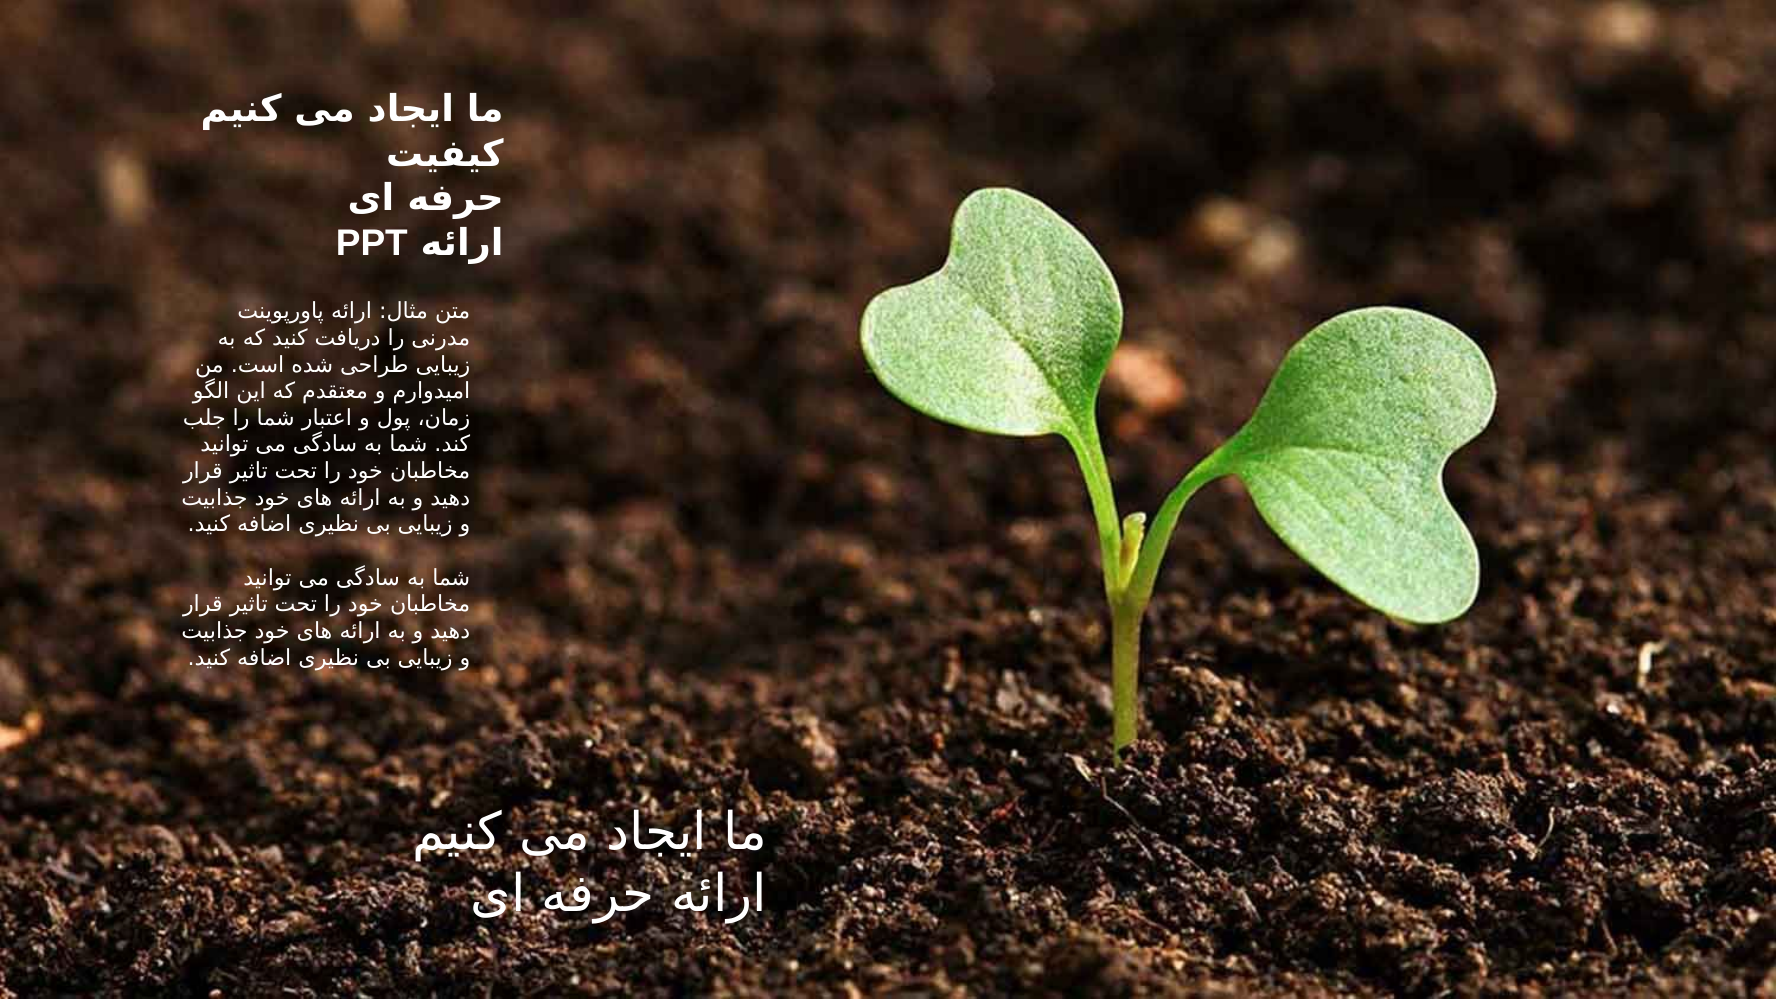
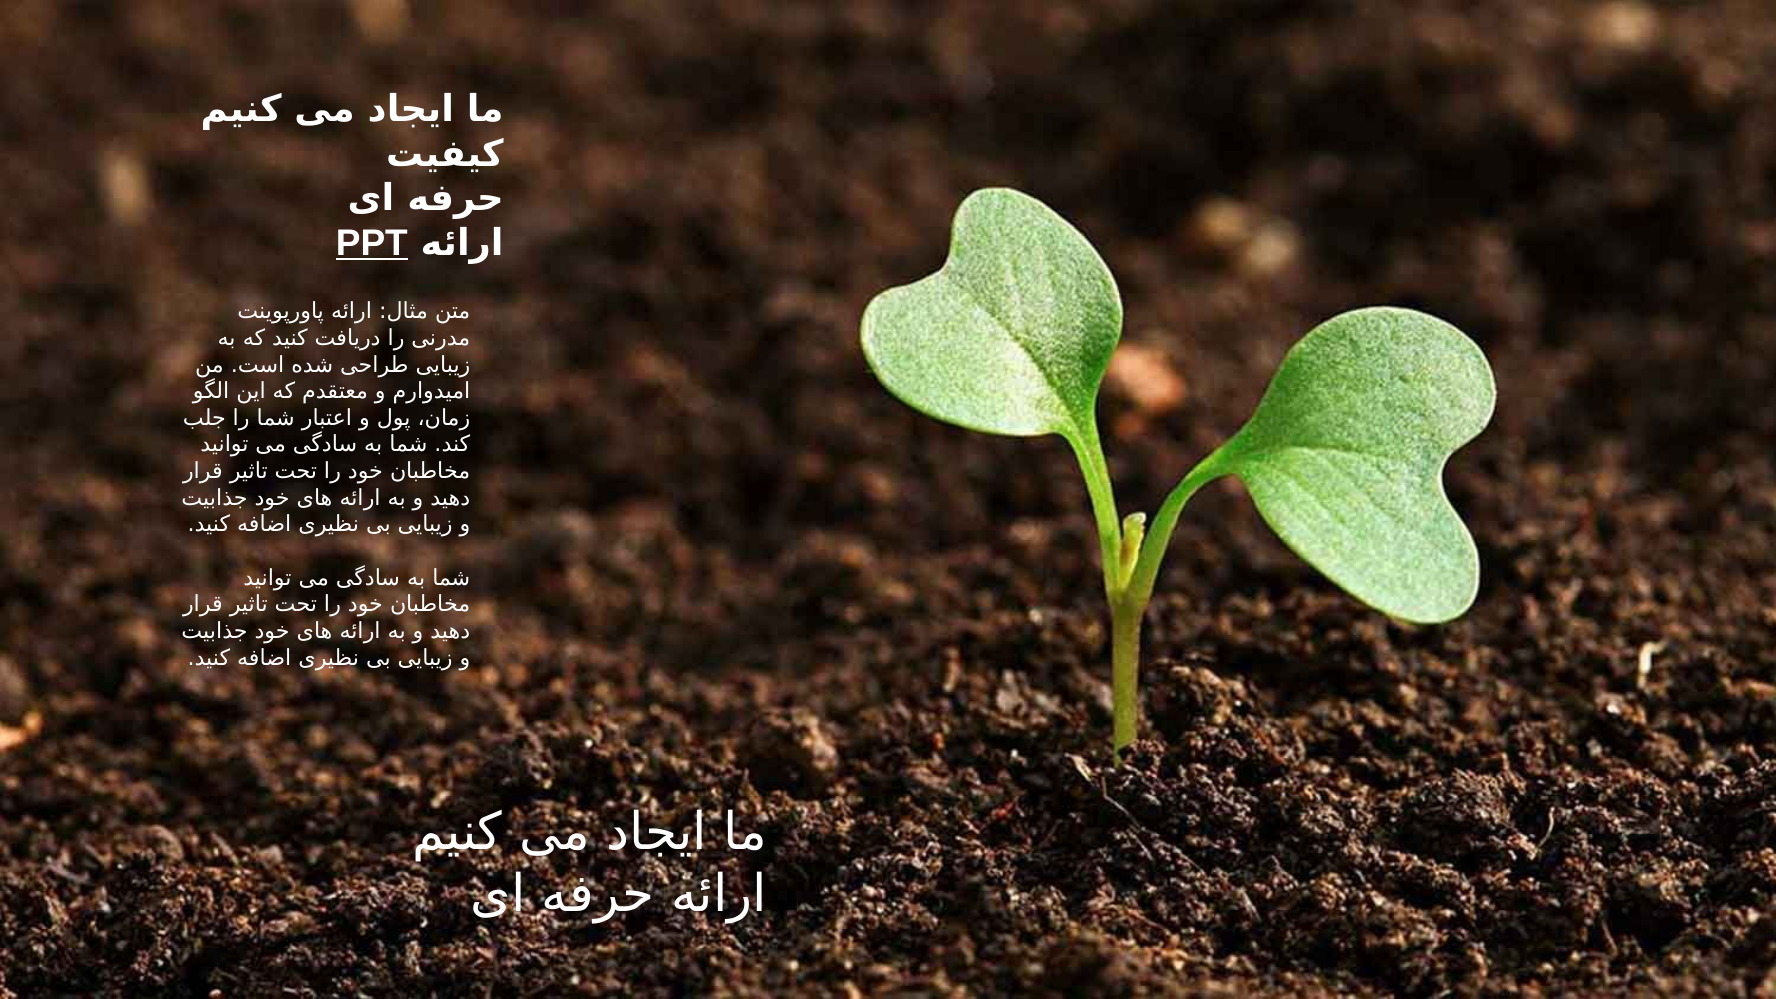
PPT underline: none -> present
